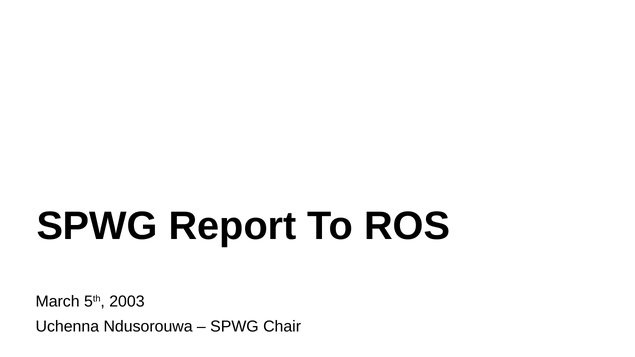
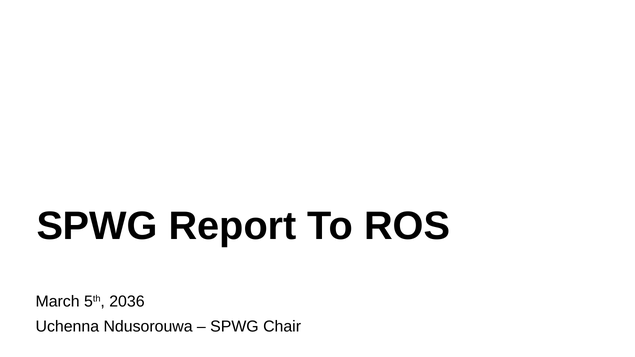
2003: 2003 -> 2036
